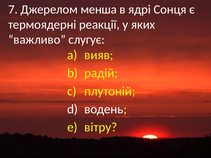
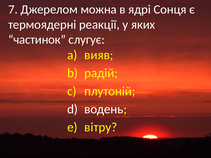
менша: менша -> можна
важливо: важливо -> частинок
